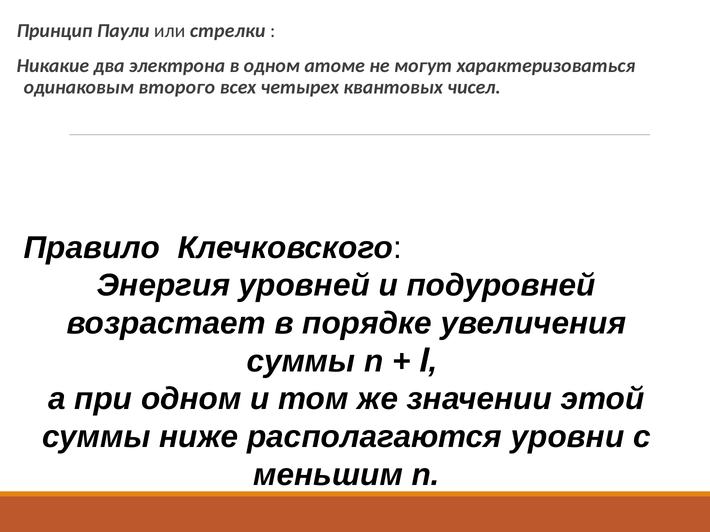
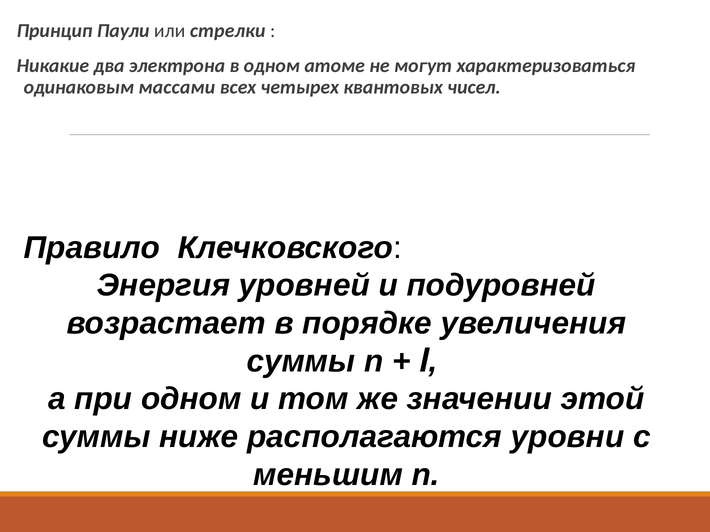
второго: второго -> массами
